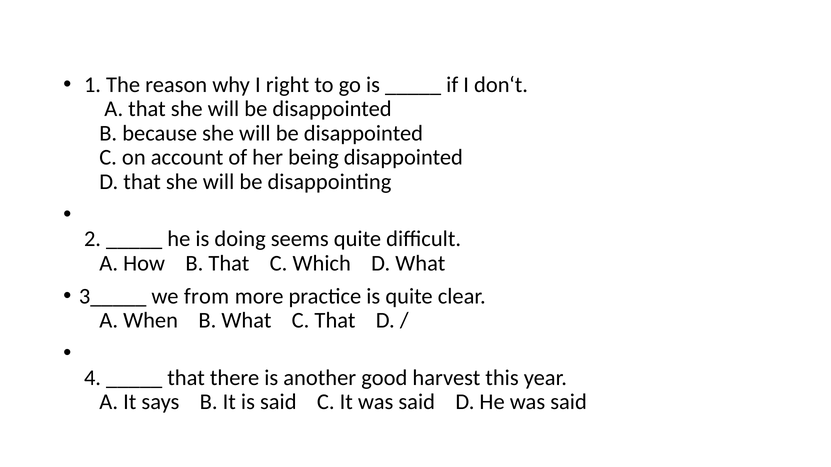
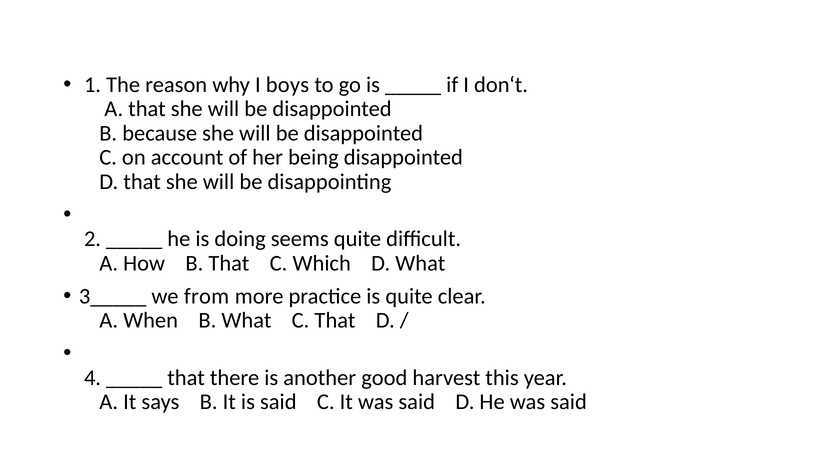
right: right -> boys
